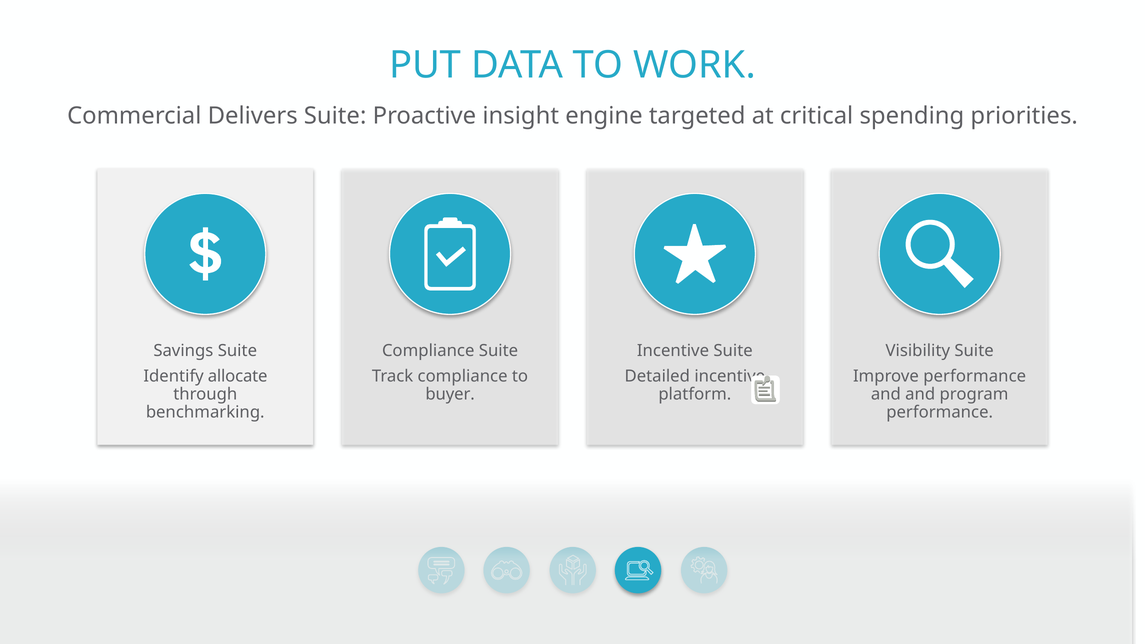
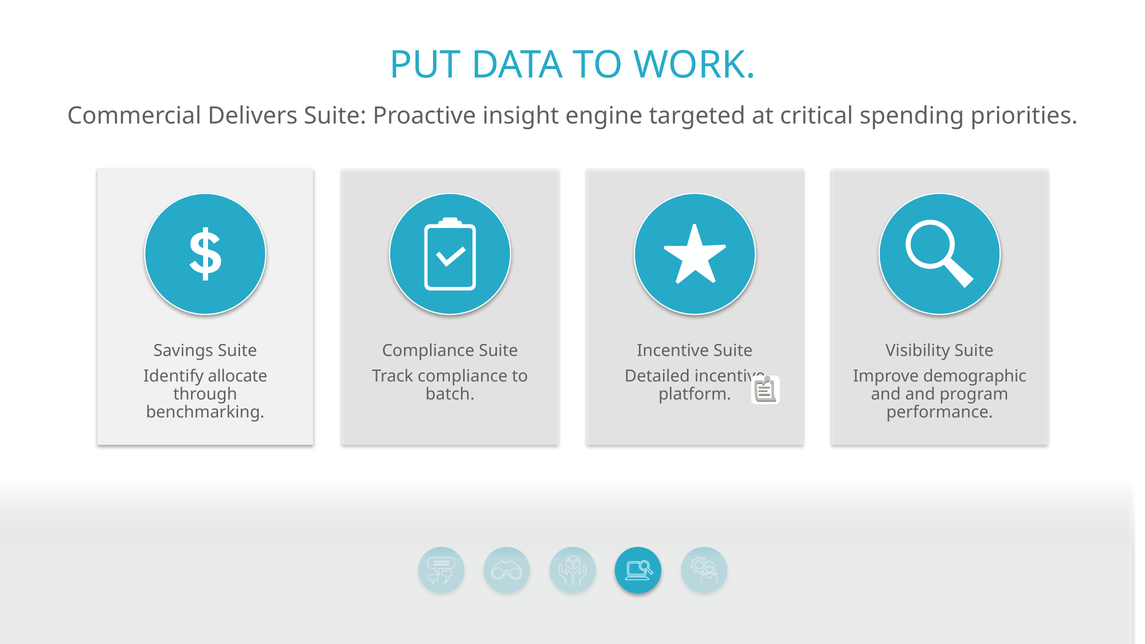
Improve performance: performance -> demographic
buyer: buyer -> batch
